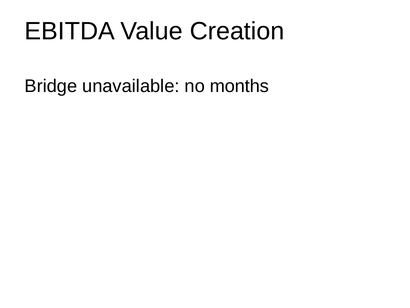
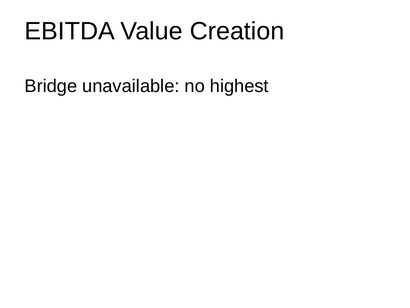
months: months -> highest
